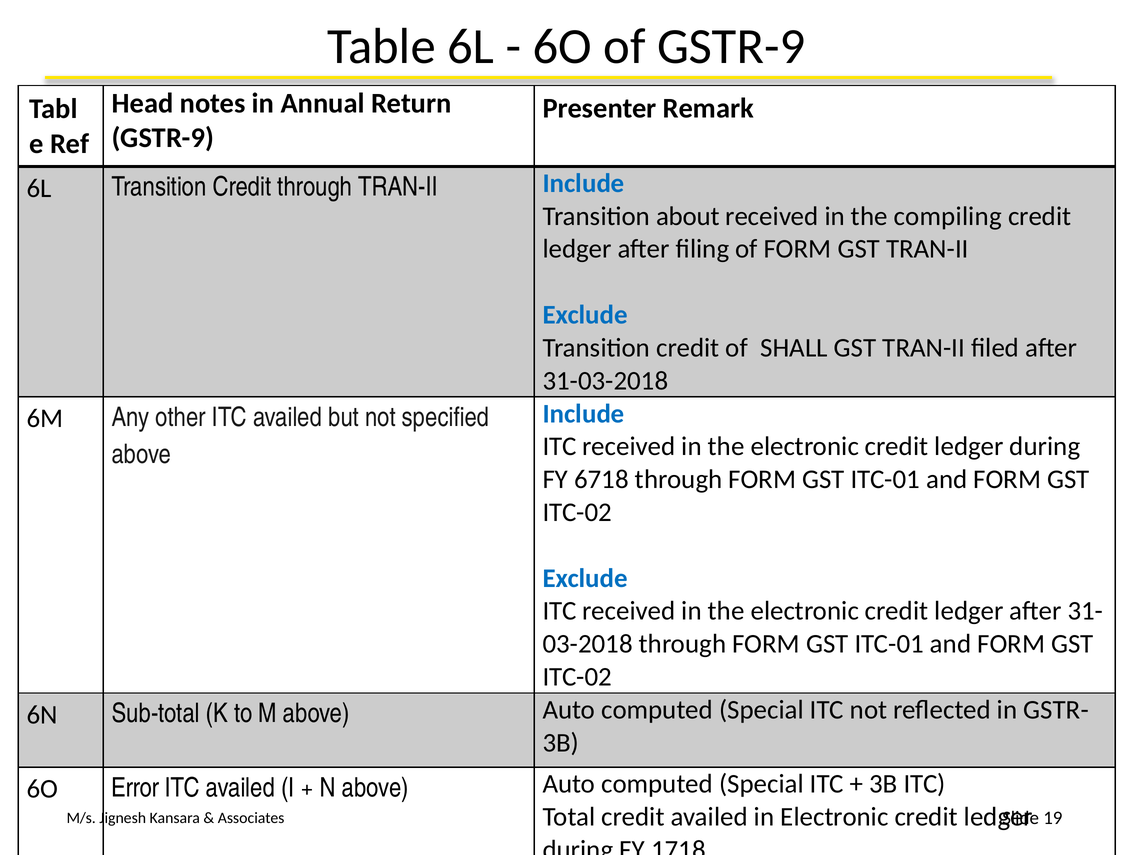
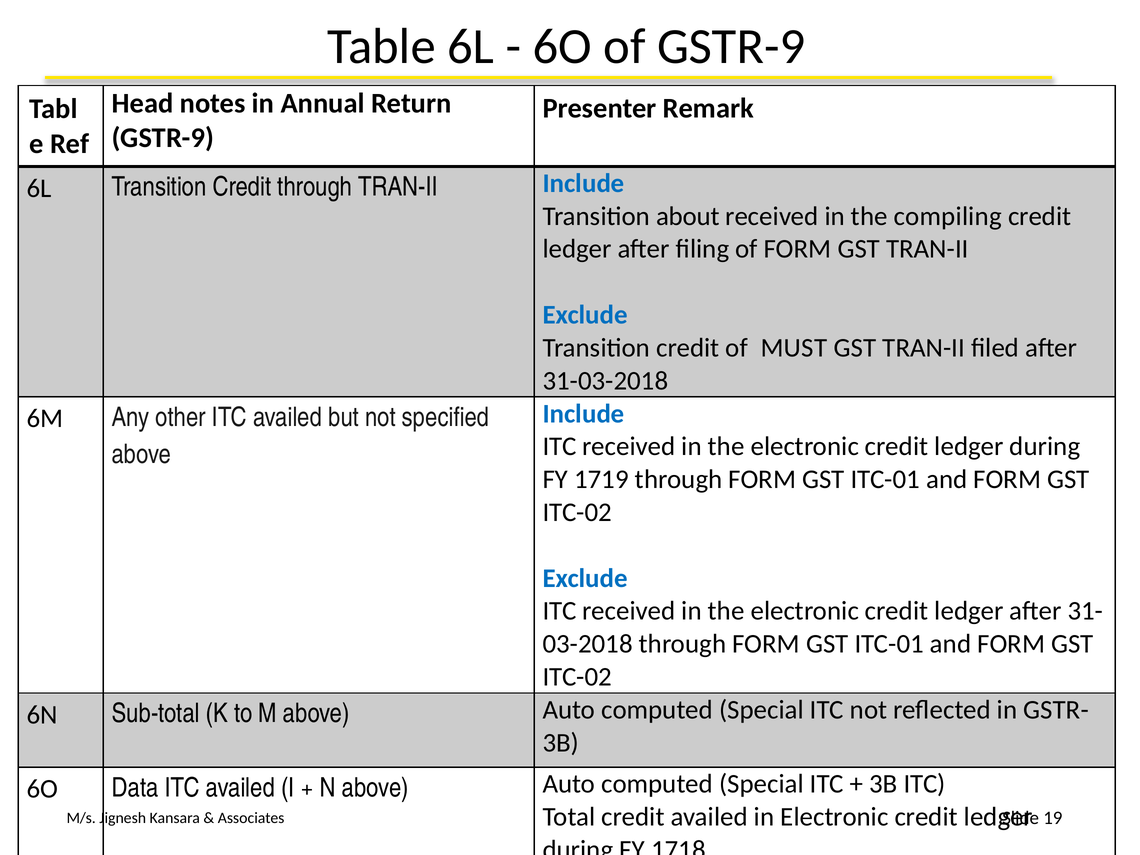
SHALL: SHALL -> MUST
6718: 6718 -> 1719
Error: Error -> Data
